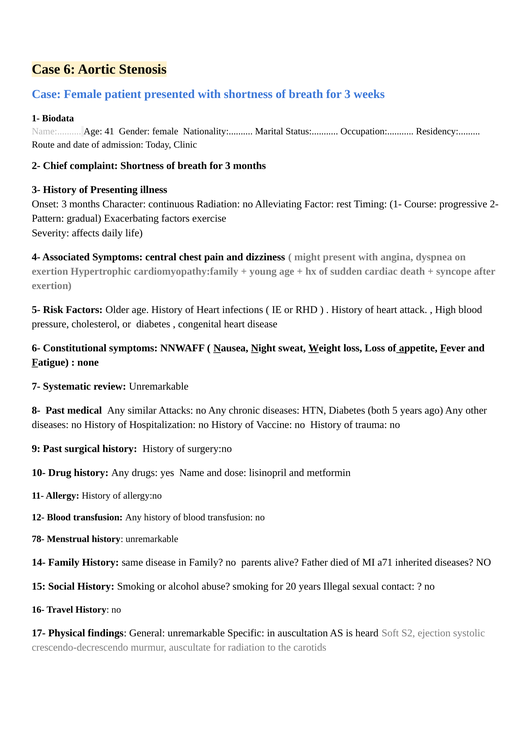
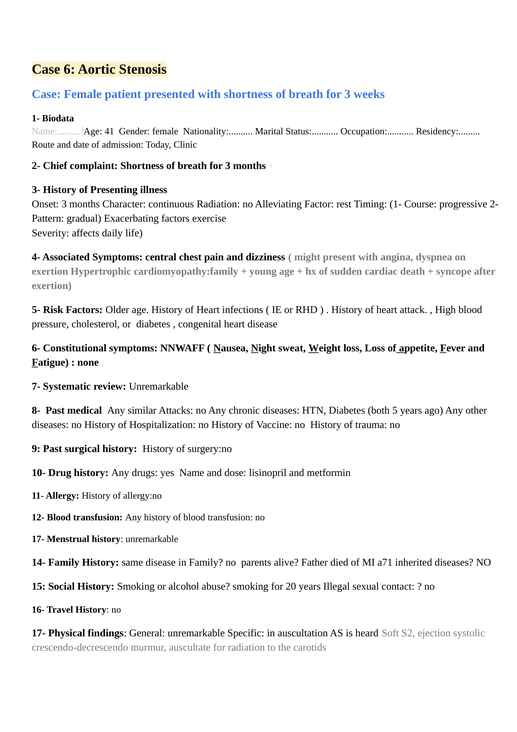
78- at (38, 538): 78- -> 17-
